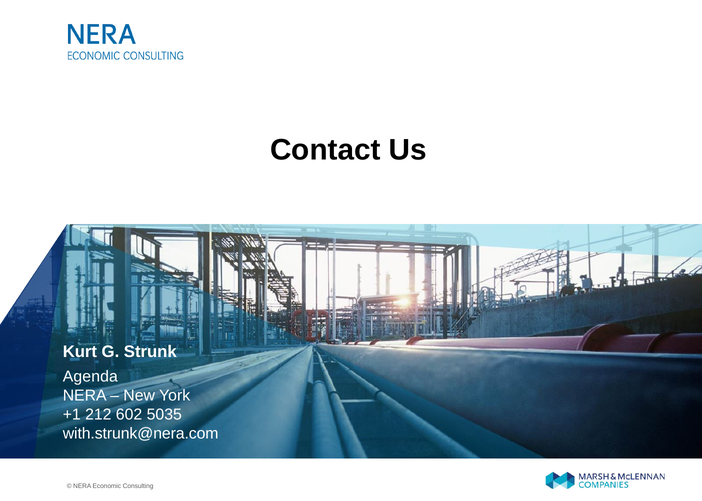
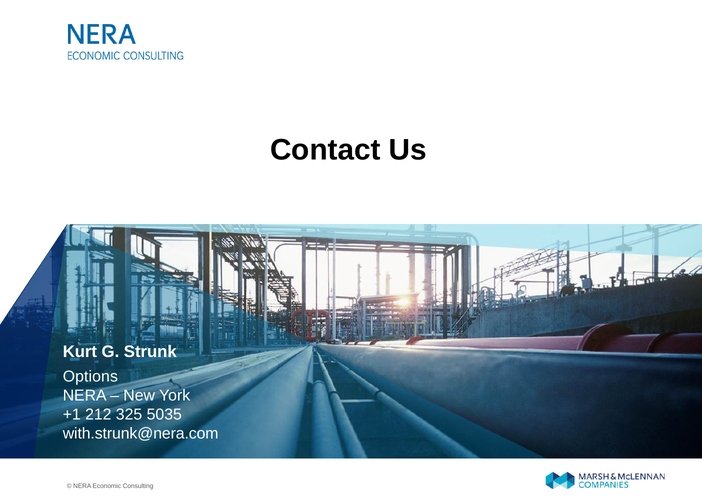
Agenda: Agenda -> Options
602: 602 -> 325
